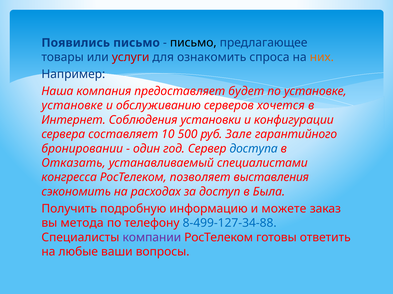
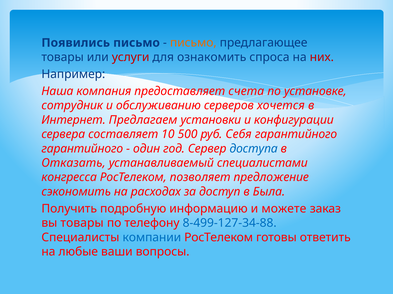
письмо at (193, 43) colour: black -> orange
них colour: orange -> red
будет: будет -> счета
установке at (72, 106): установке -> сотрудник
Соблюдения: Соблюдения -> Предлагаем
Зале: Зале -> Себя
бронировании at (82, 149): бронировании -> гарантийного
выставления: выставления -> предложение
вы метода: метода -> товары
компании colour: purple -> blue
